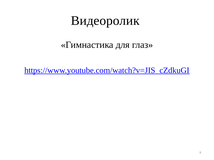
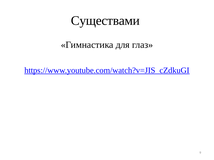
Видеоролик: Видеоролик -> Существами
